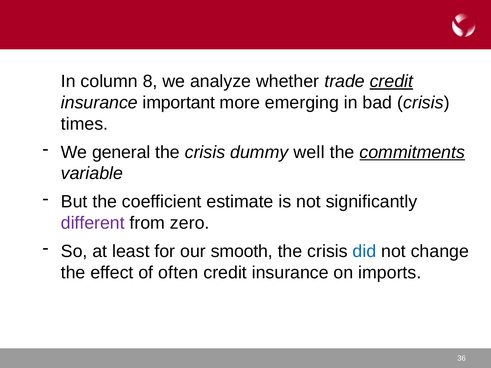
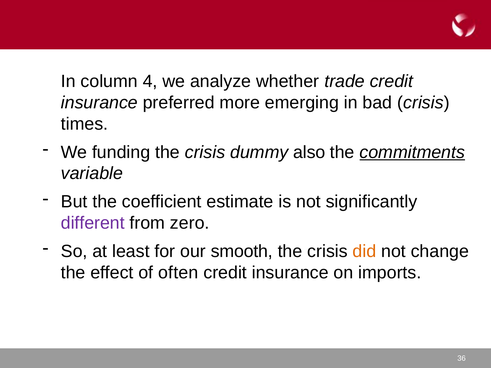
8: 8 -> 4
credit at (391, 81) underline: present -> none
important: important -> preferred
general: general -> funding
well: well -> also
did colour: blue -> orange
